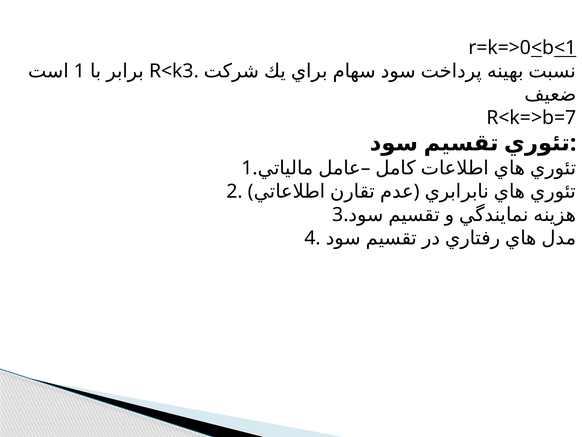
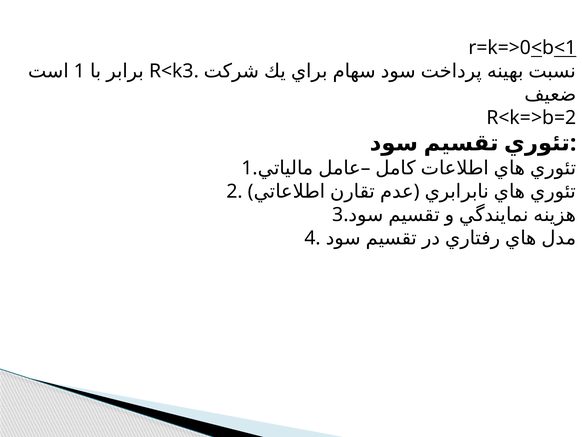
R<k=>b=7: R<k=>b=7 -> R<k=>b=2
